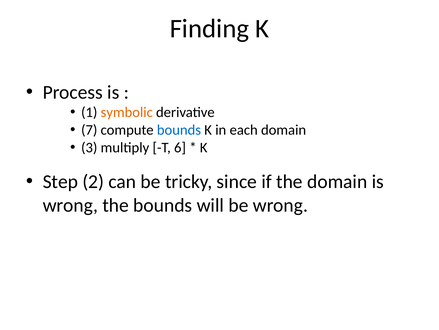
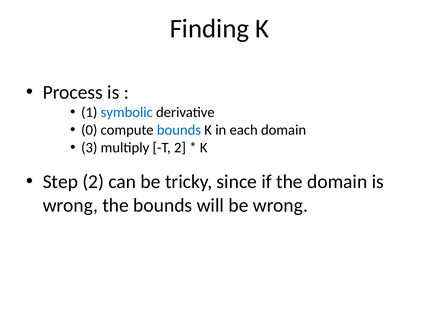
symbolic colour: orange -> blue
7: 7 -> 0
T 6: 6 -> 2
